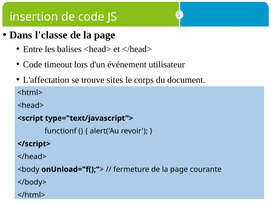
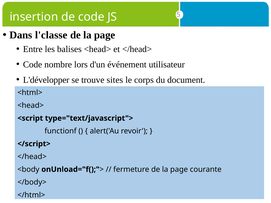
timeout: timeout -> nombre
L'affectation: L'affectation -> L'développer
